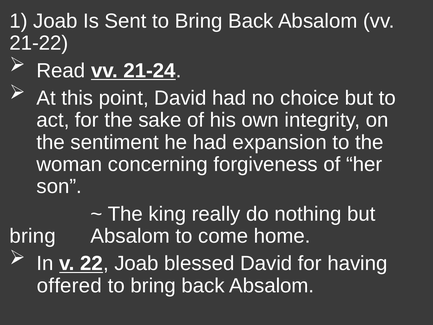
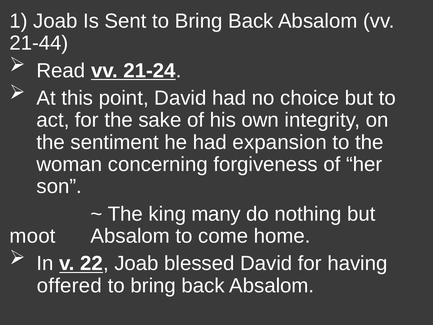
21-22: 21-22 -> 21-44
really: really -> many
bring at (33, 236): bring -> moot
